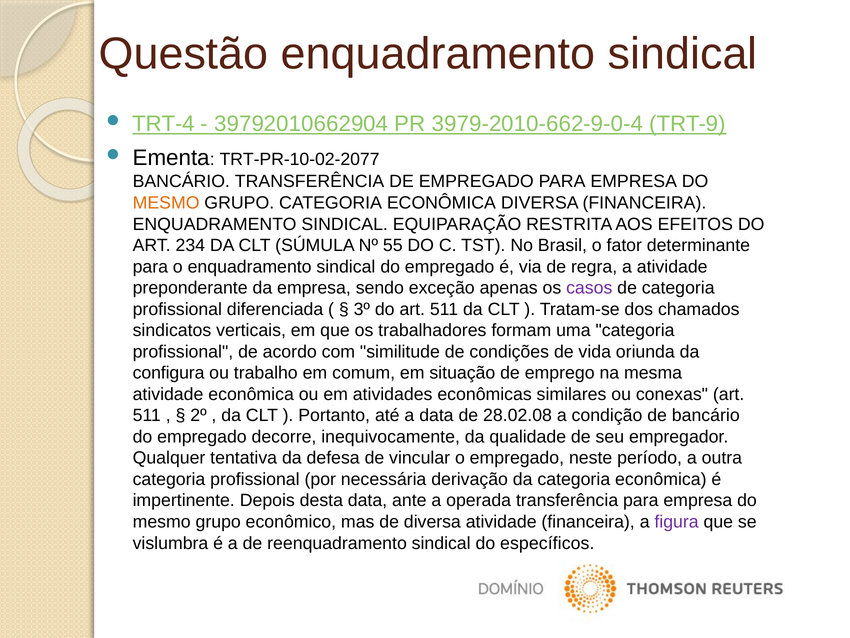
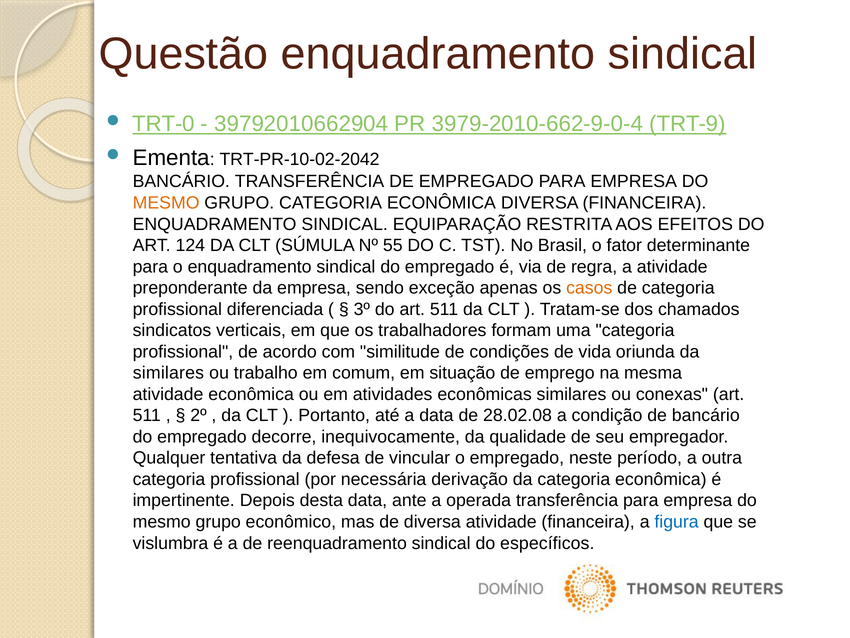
TRT-4: TRT-4 -> TRT-0
TRT-PR-10-02-2077: TRT-PR-10-02-2077 -> TRT-PR-10-02-2042
234: 234 -> 124
casos colour: purple -> orange
configura at (169, 373): configura -> similares
figura colour: purple -> blue
